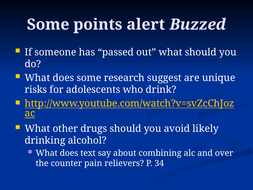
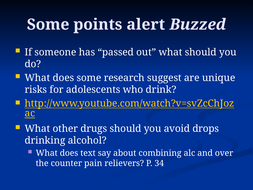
likely: likely -> drops
